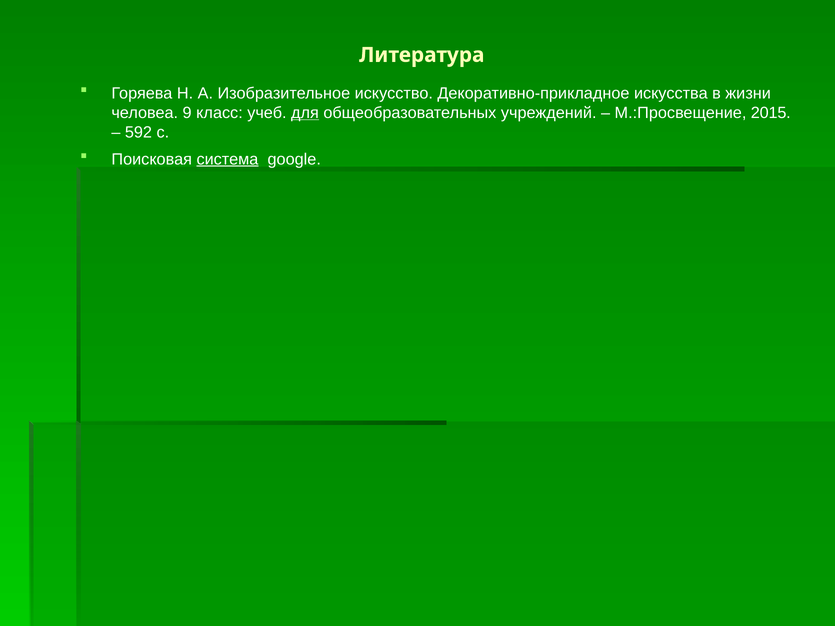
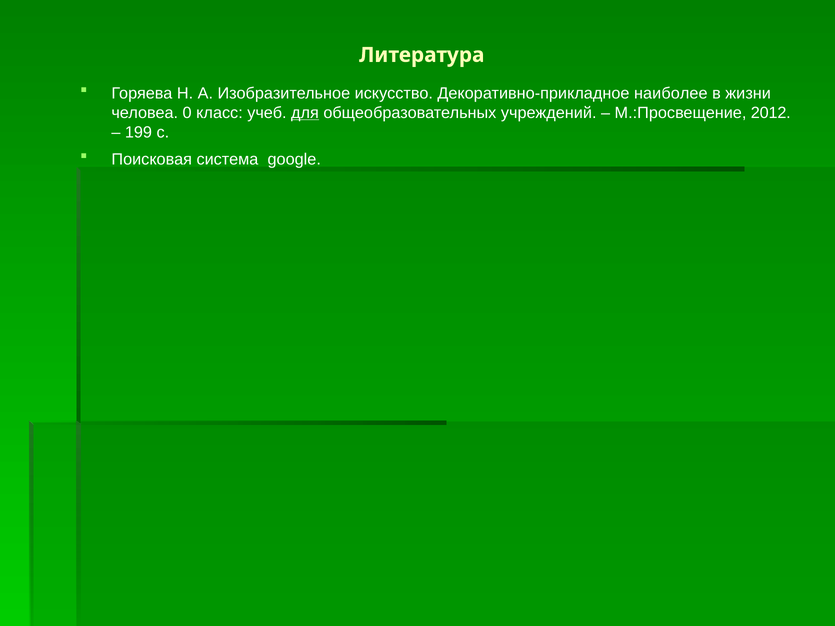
искусства: искусства -> наиболее
9: 9 -> 0
2015: 2015 -> 2012
592: 592 -> 199
система underline: present -> none
